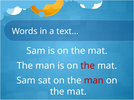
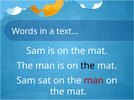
the at (88, 66) colour: red -> black
